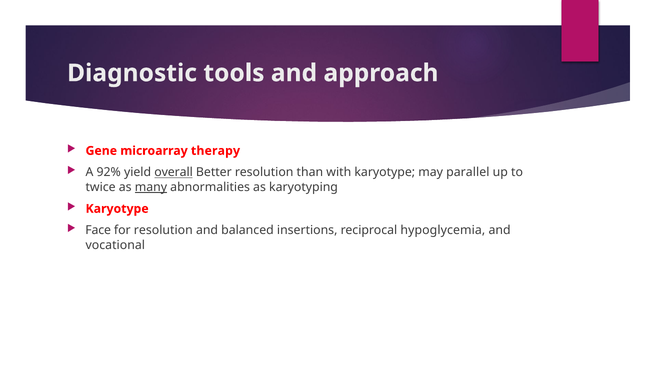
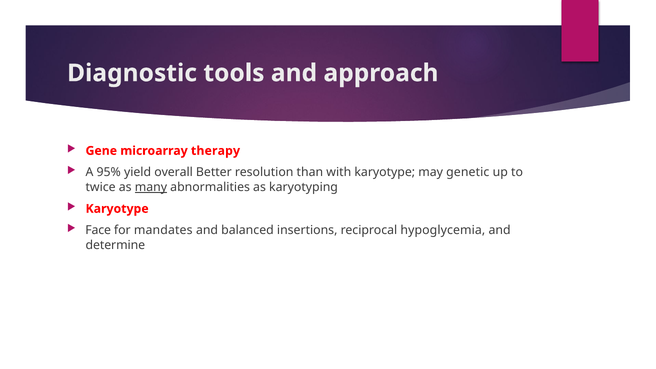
92%: 92% -> 95%
overall underline: present -> none
parallel: parallel -> genetic
for resolution: resolution -> mandates
vocational: vocational -> determine
